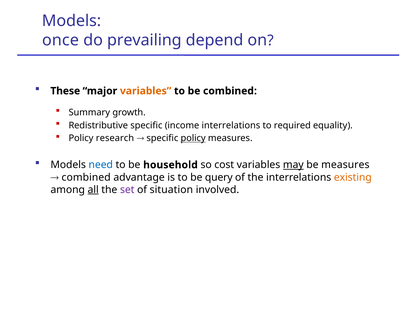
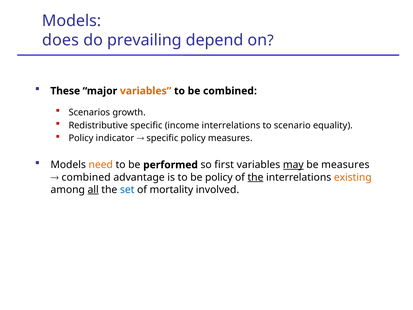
once: once -> does
Summary: Summary -> Scenarios
required: required -> scenario
research: research -> indicator
policy at (193, 138) underline: present -> none
need colour: blue -> orange
household: household -> performed
cost: cost -> first
be query: query -> policy
the at (255, 177) underline: none -> present
set colour: purple -> blue
situation: situation -> mortality
